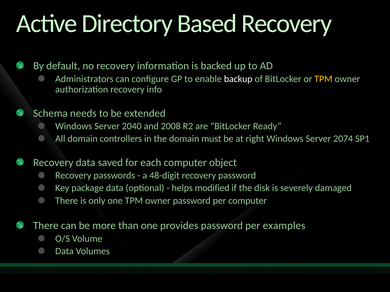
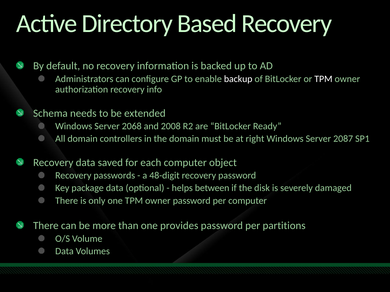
TPM at (323, 79) colour: yellow -> white
2040: 2040 -> 2068
2074: 2074 -> 2087
modified: modified -> between
examples: examples -> partitions
